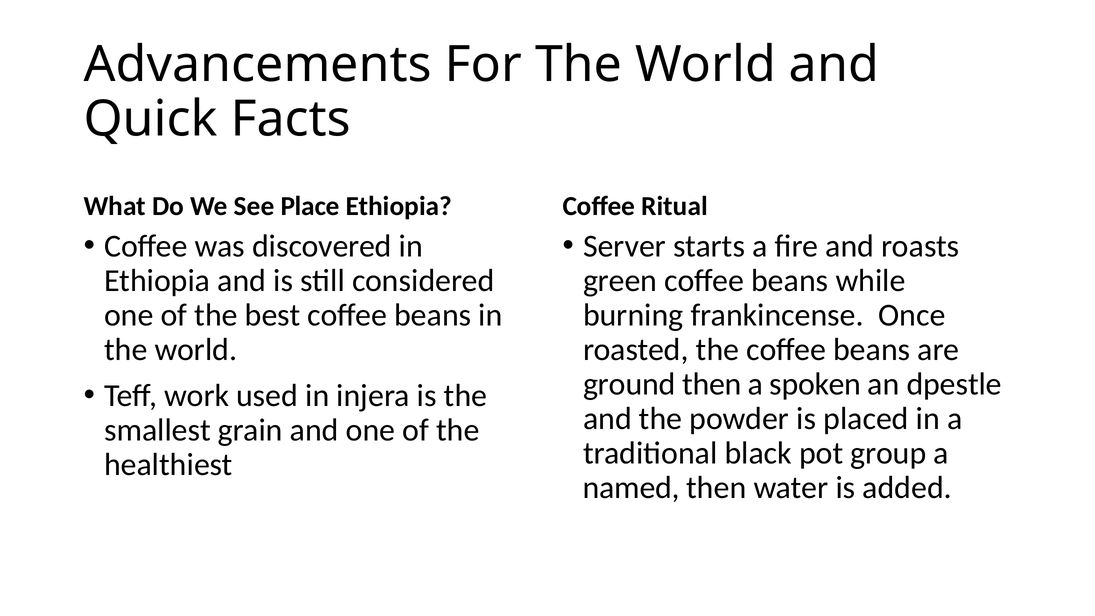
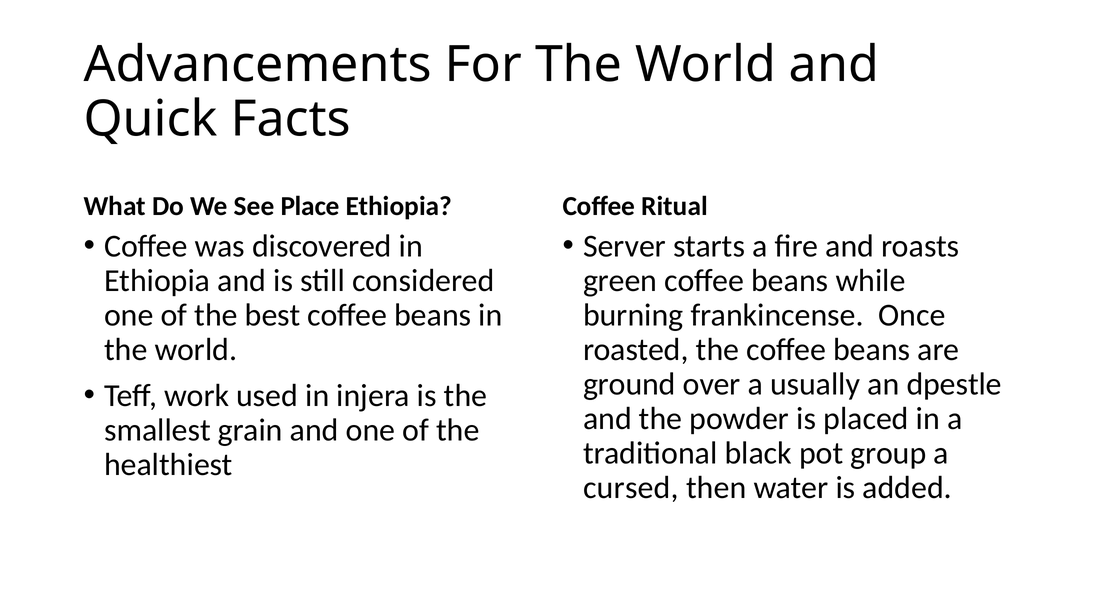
ground then: then -> over
spoken: spoken -> usually
named: named -> cursed
